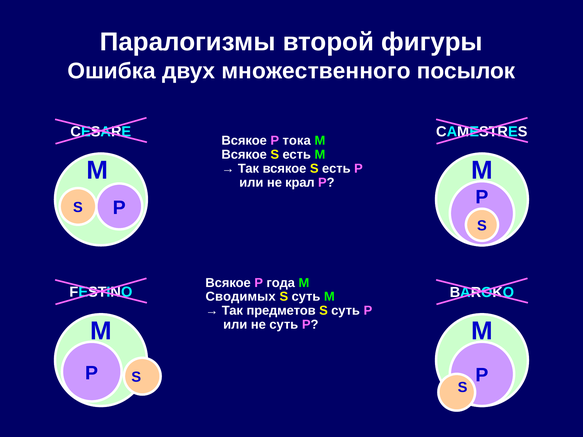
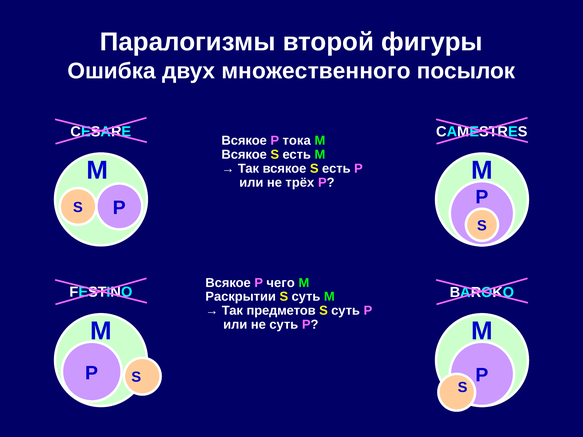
крал: крал -> трёх
года: года -> чего
Сводимых: Сводимых -> Раскрытии
